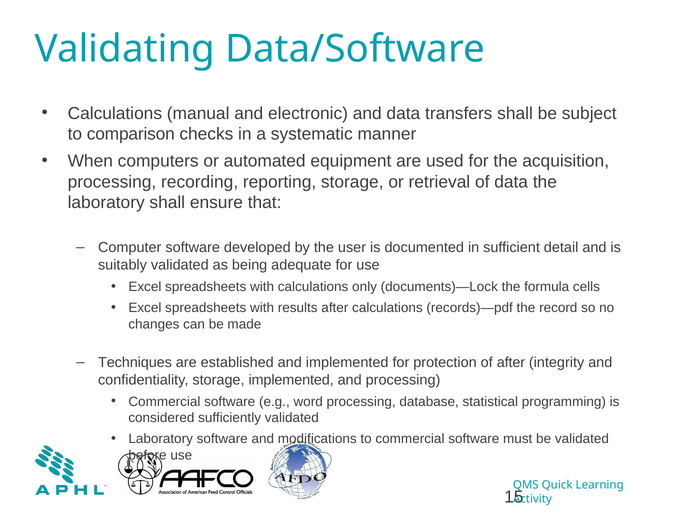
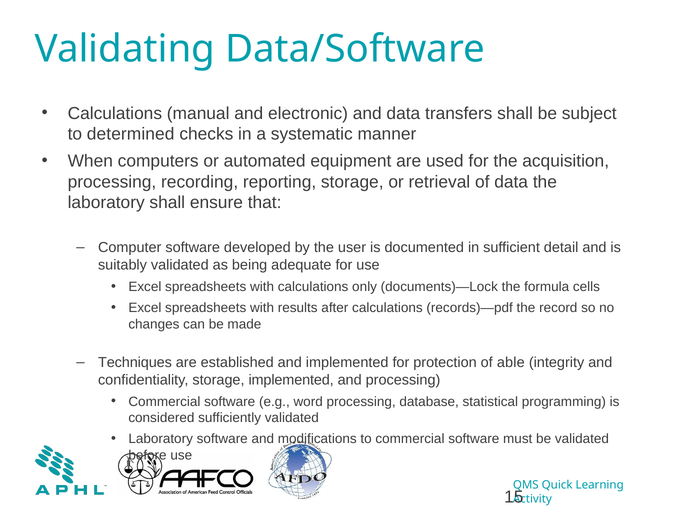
comparison: comparison -> determined
of after: after -> able
